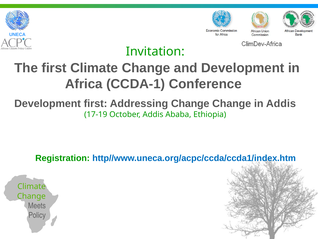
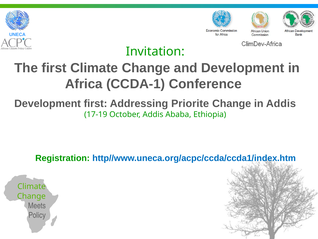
Addressing Change: Change -> Priorite
